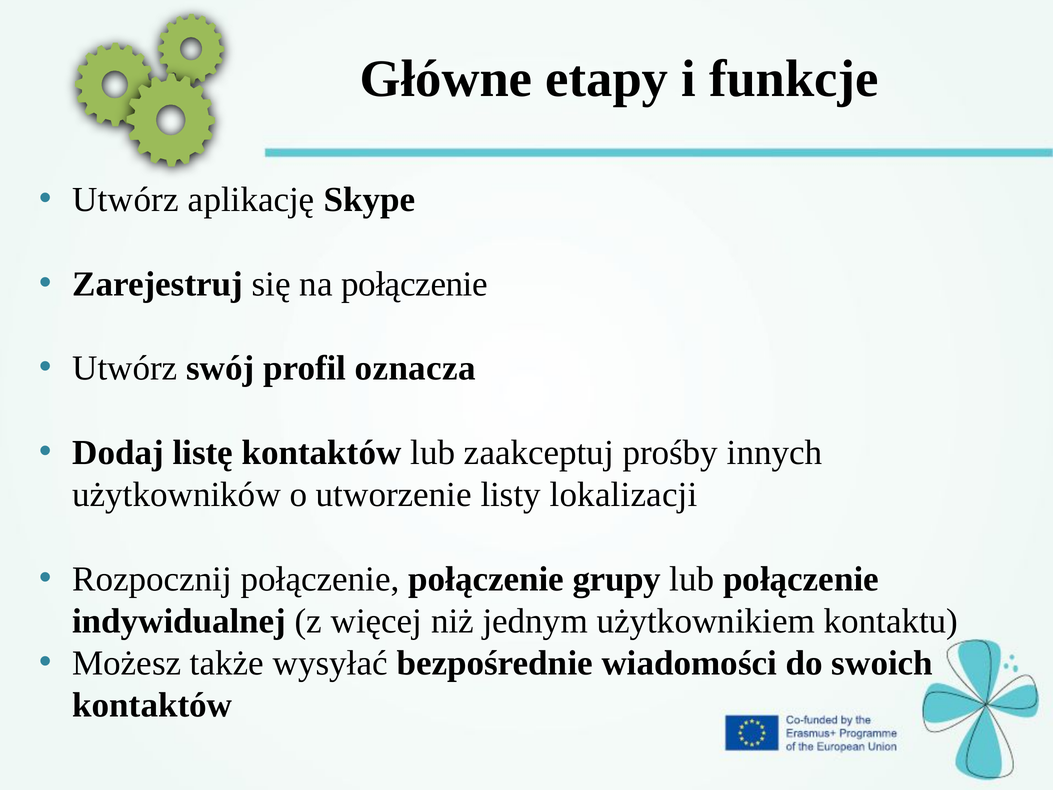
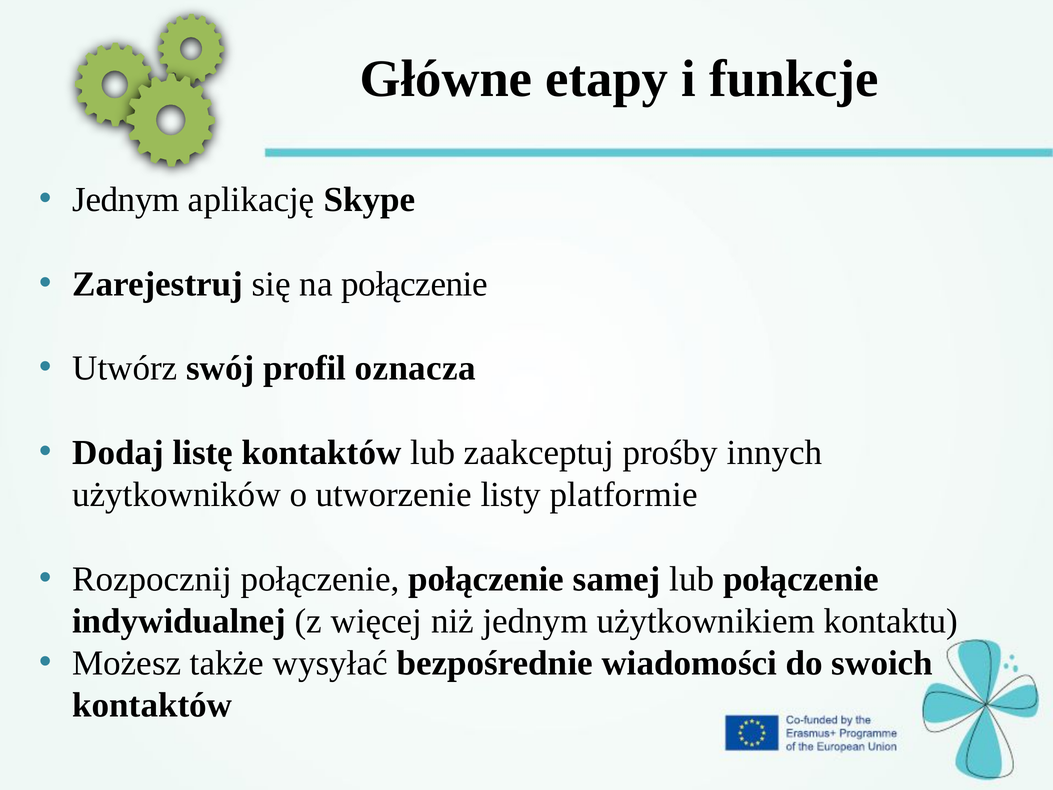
Utwórz at (126, 200): Utwórz -> Jednym
lokalizacji: lokalizacji -> platformie
grupy: grupy -> samej
